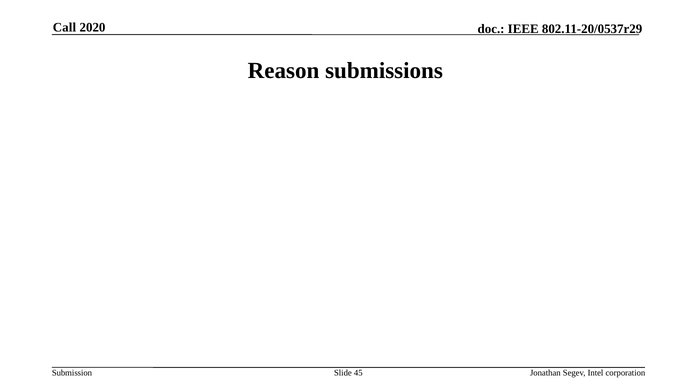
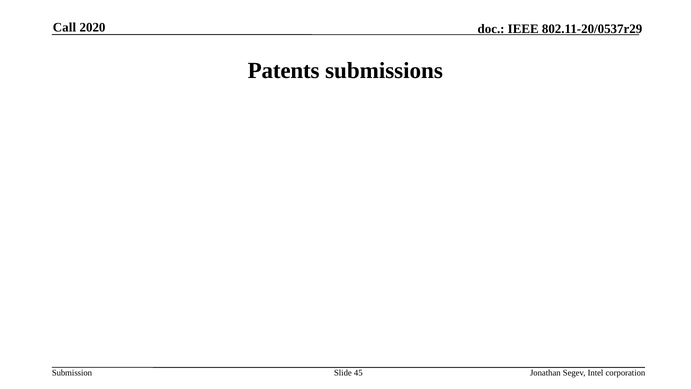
Reason: Reason -> Patents
